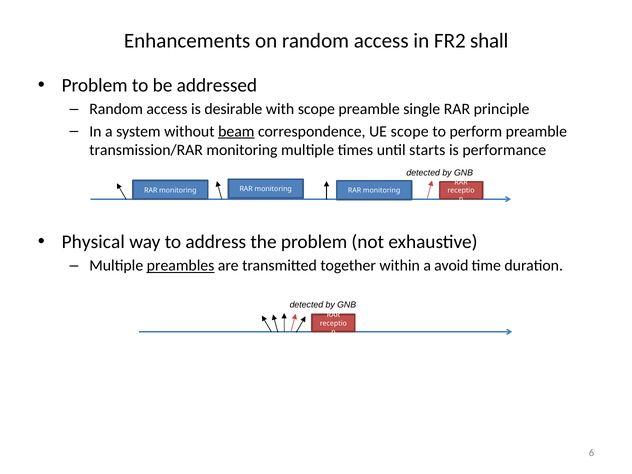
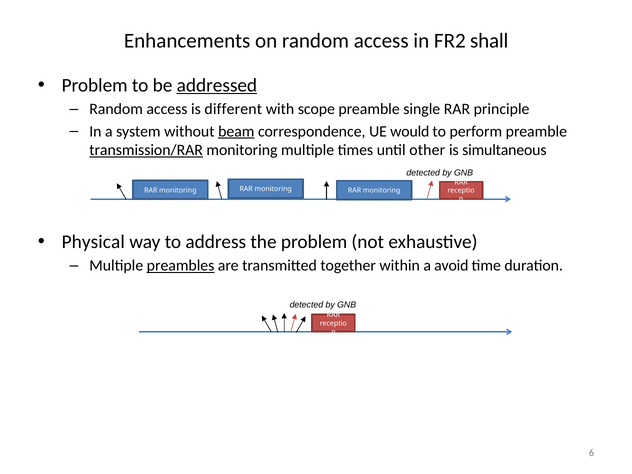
addressed underline: none -> present
desirable: desirable -> different
UE scope: scope -> would
transmission/RAR underline: none -> present
starts: starts -> other
performance: performance -> simultaneous
